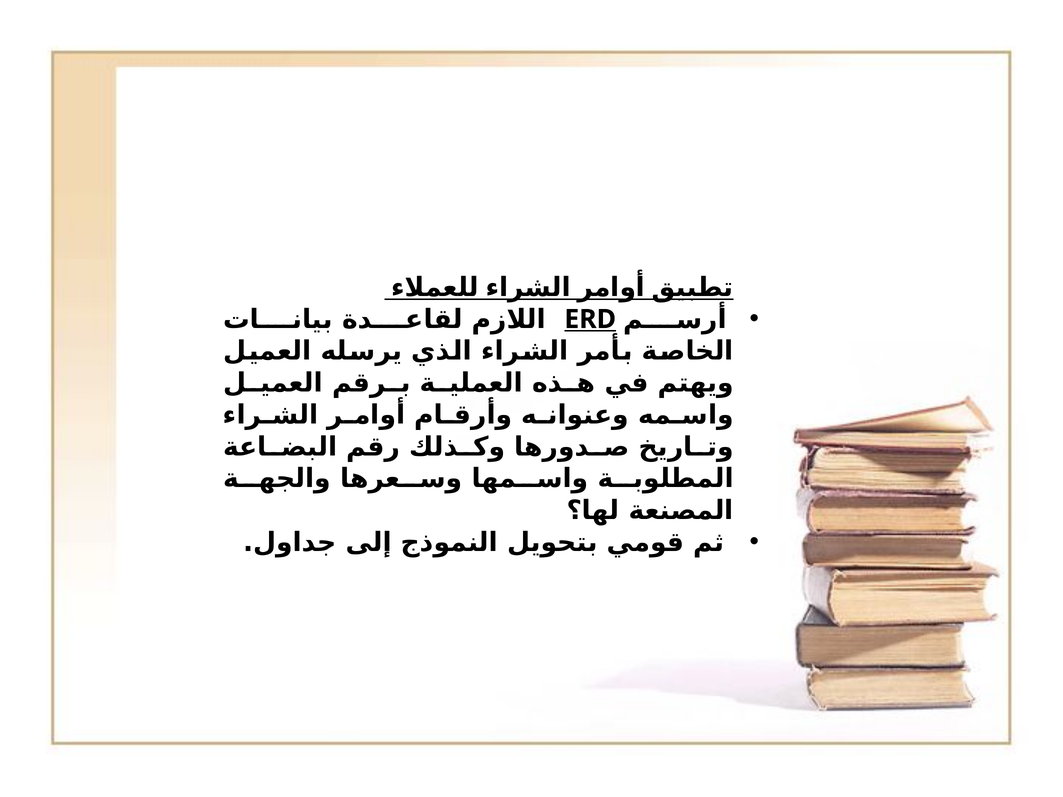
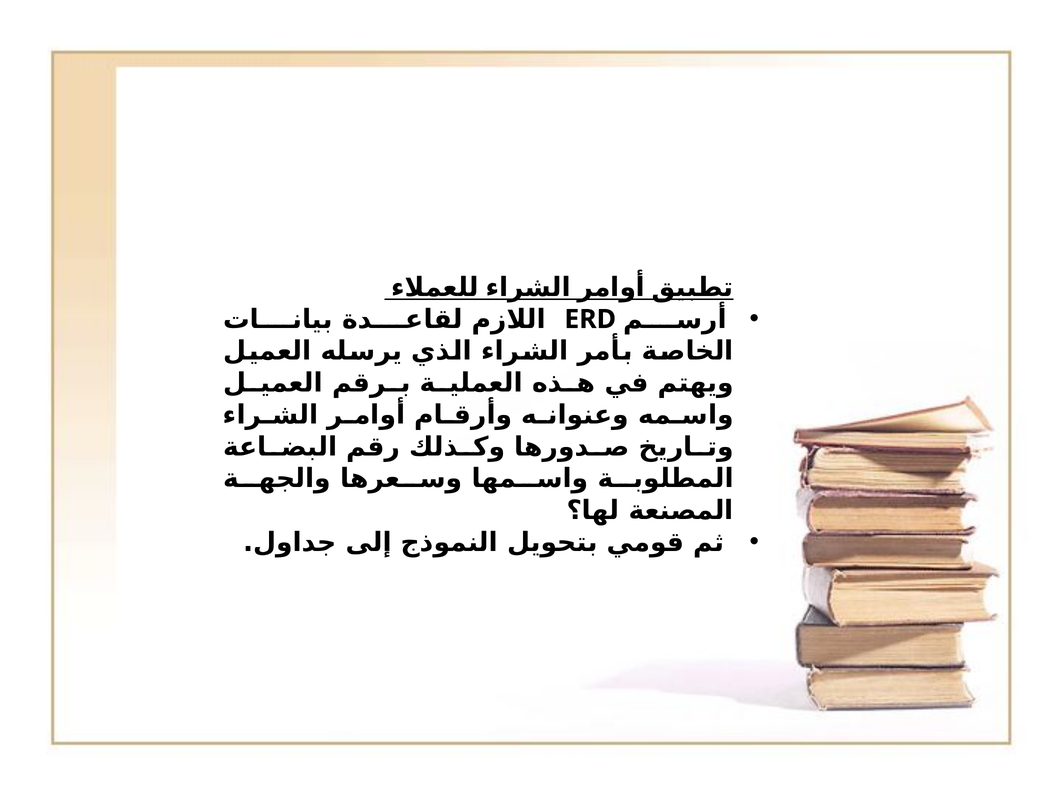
ERD underline: present -> none
